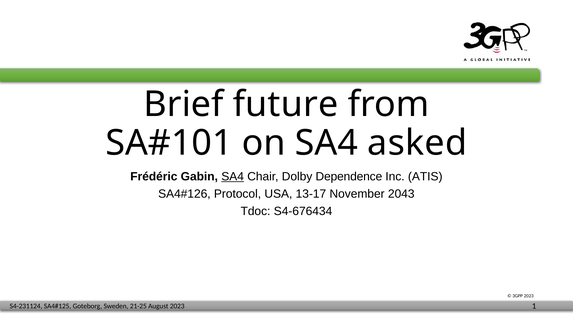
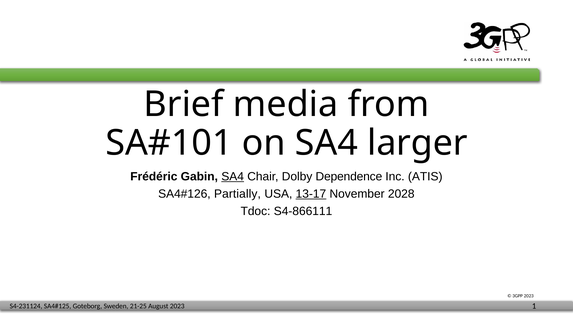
future: future -> media
asked: asked -> larger
Protocol: Protocol -> Partially
13-17 underline: none -> present
2043: 2043 -> 2028
S4-676434: S4-676434 -> S4-866111
